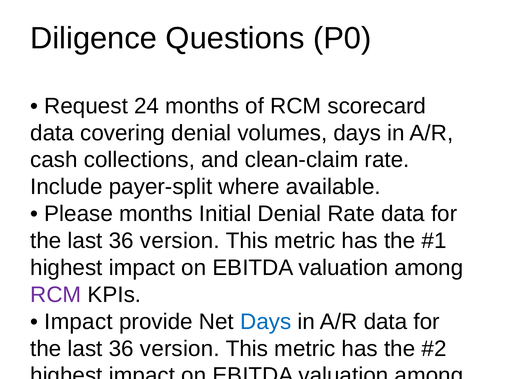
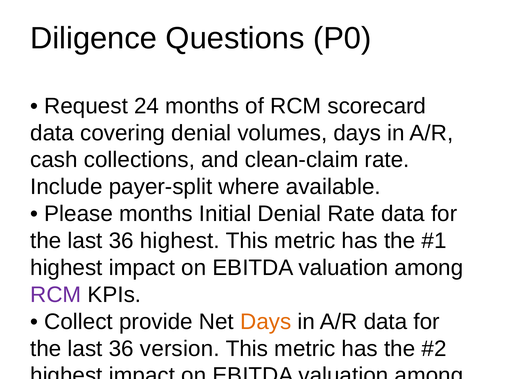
version at (180, 241): version -> highest
Impact at (78, 321): Impact -> Collect
Days at (266, 321) colour: blue -> orange
